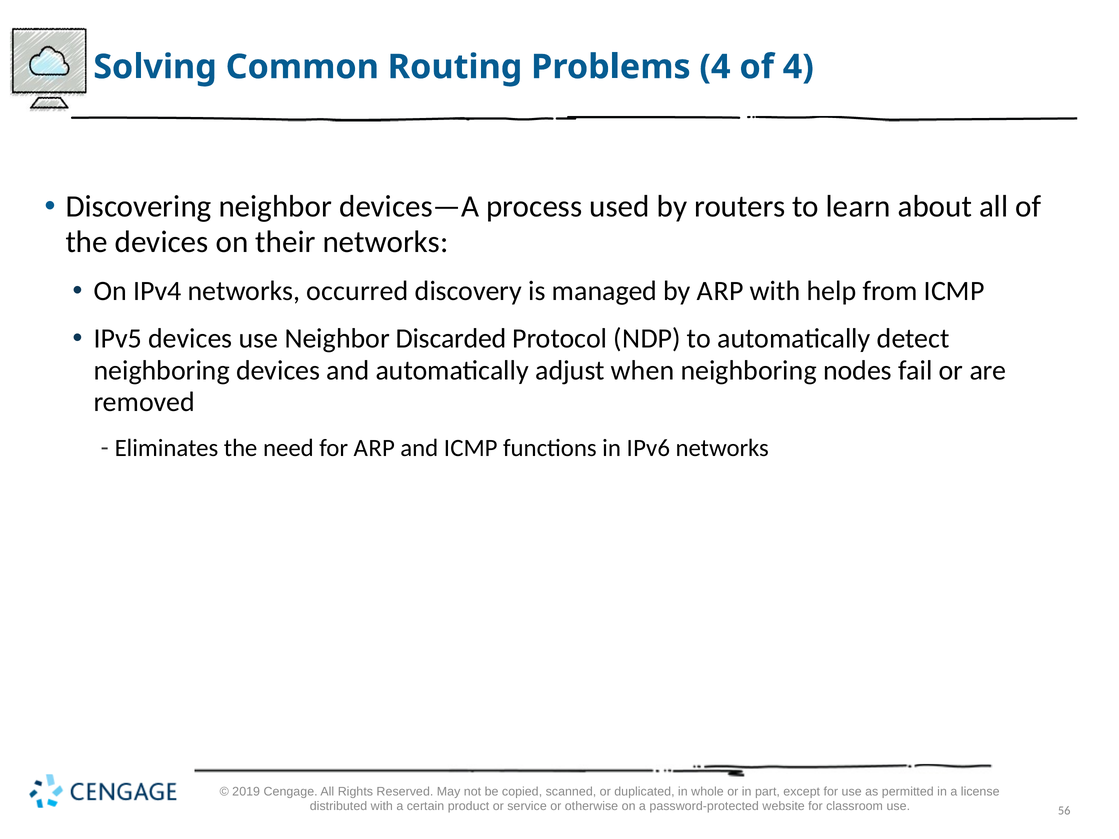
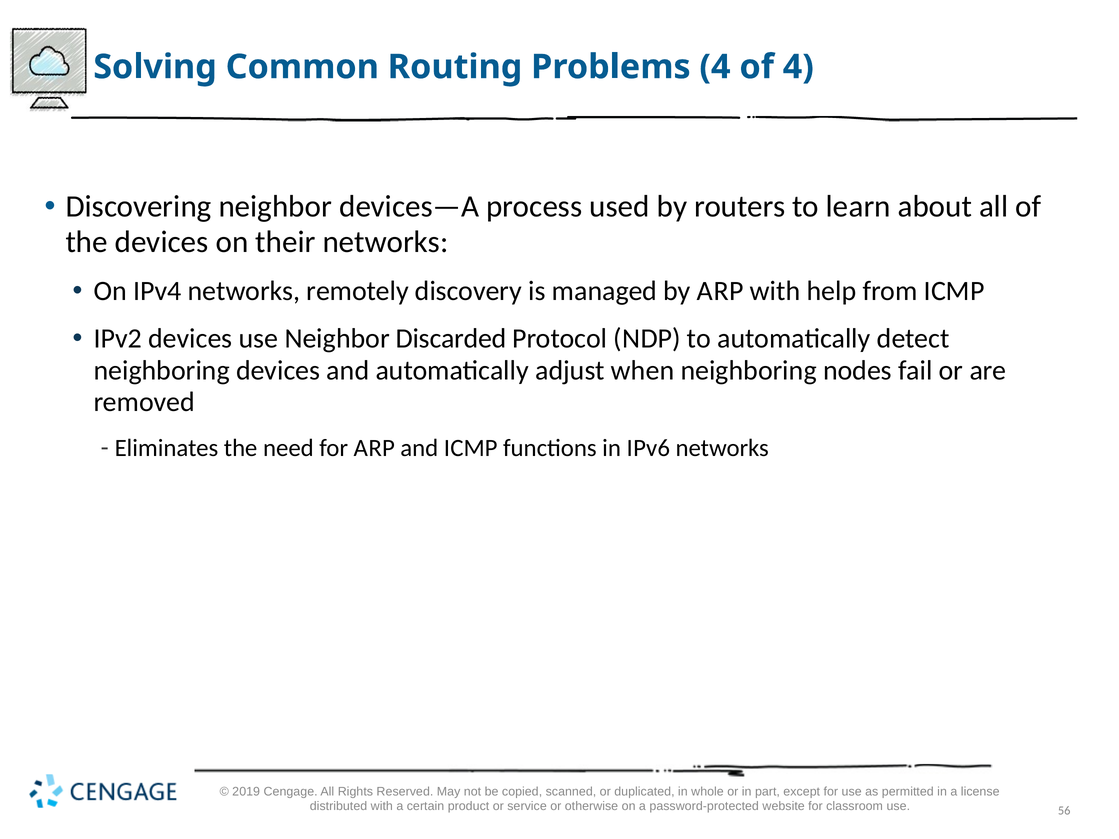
occurred: occurred -> remotely
5: 5 -> 2
